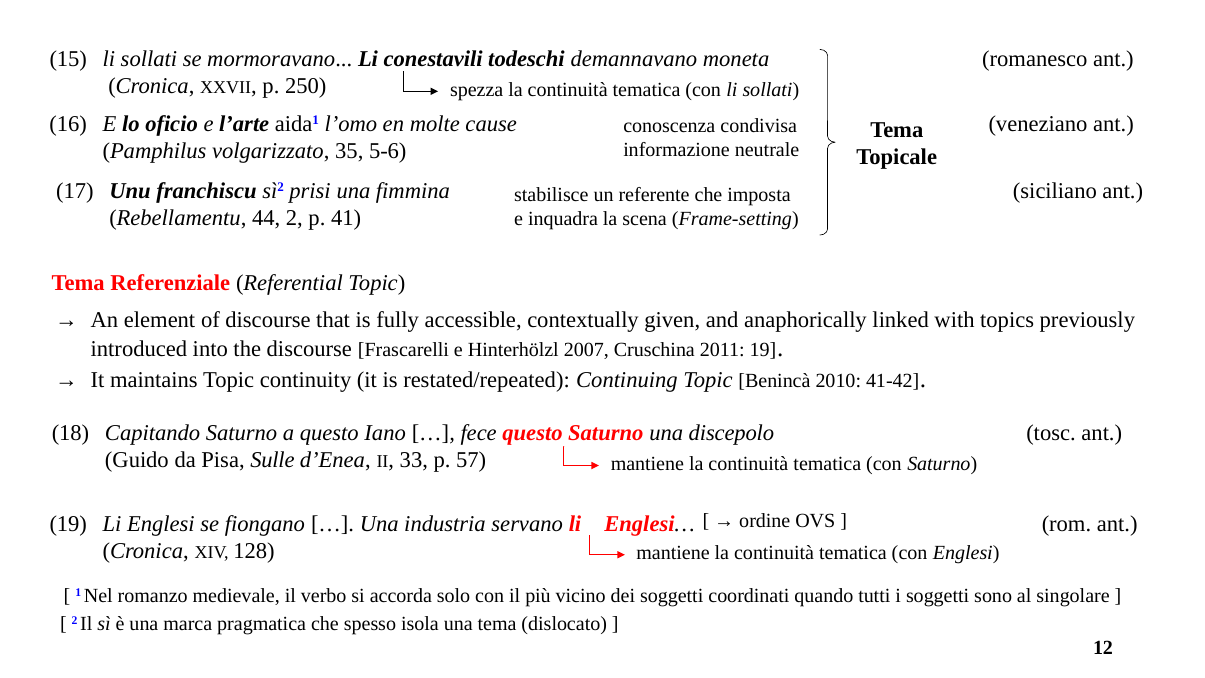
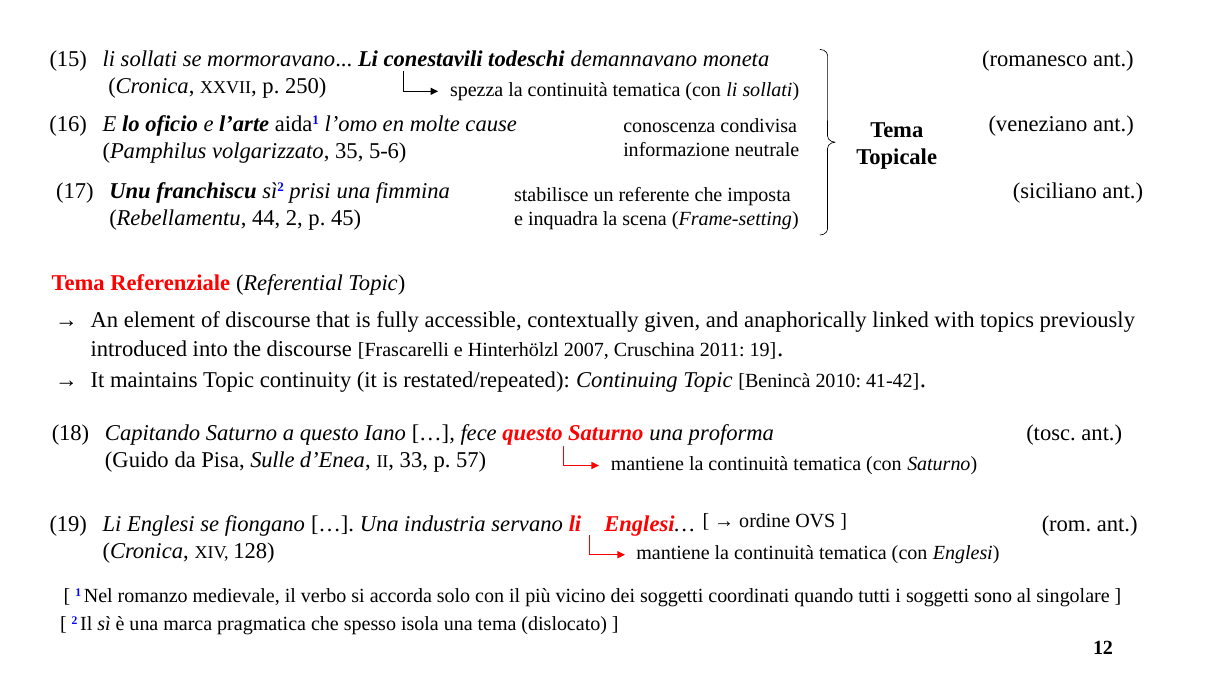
41: 41 -> 45
discepolo: discepolo -> proforma
